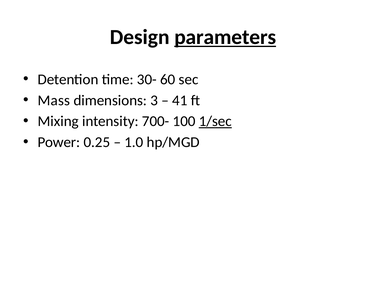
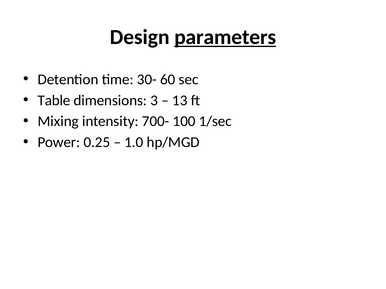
Mass: Mass -> Table
41: 41 -> 13
1/sec underline: present -> none
